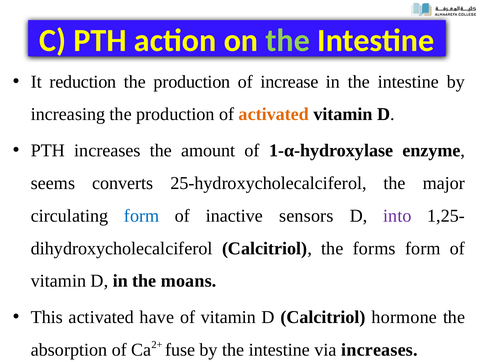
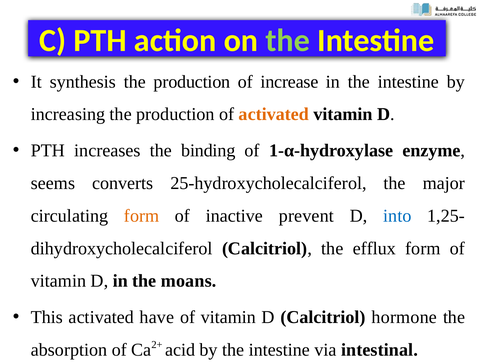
reduction: reduction -> synthesis
amount: amount -> binding
form at (142, 215) colour: blue -> orange
sensors: sensors -> prevent
into colour: purple -> blue
forms: forms -> efflux
fuse: fuse -> acid
via increases: increases -> intestinal
